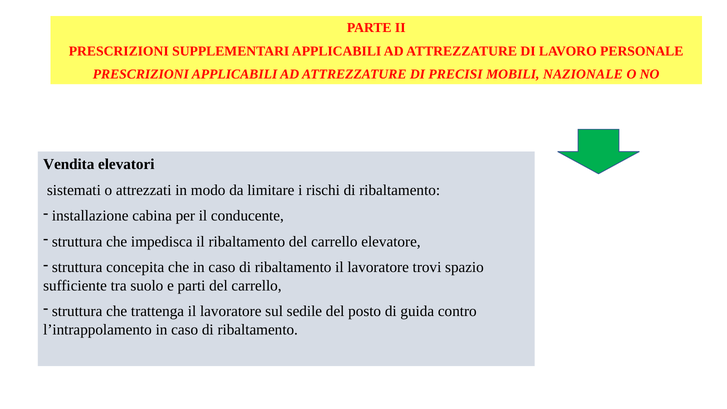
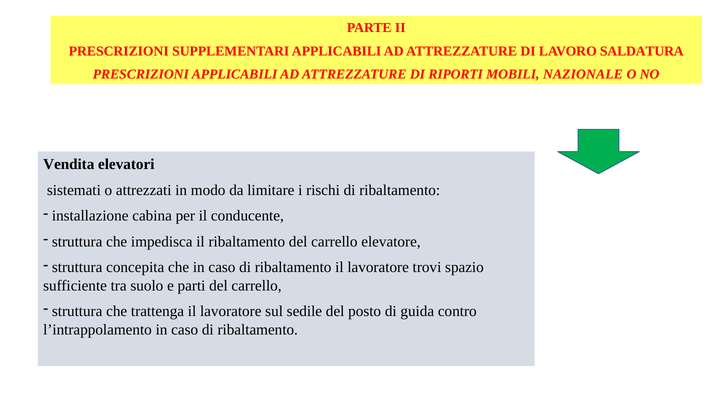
PERSONALE: PERSONALE -> SALDATURA
PRECISI: PRECISI -> RIPORTI
